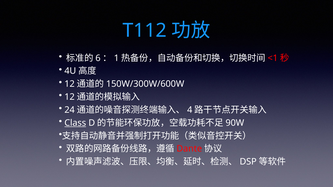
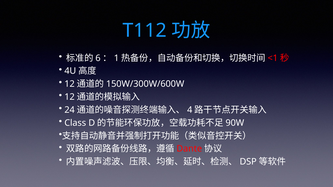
Class underline: present -> none
